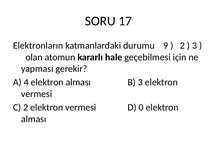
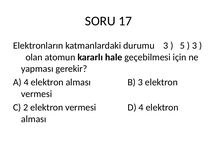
durumu 9: 9 -> 3
2 at (182, 46): 2 -> 5
D 0: 0 -> 4
